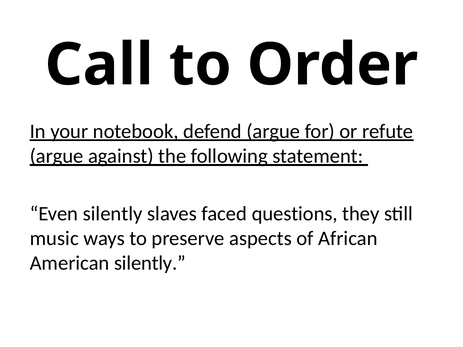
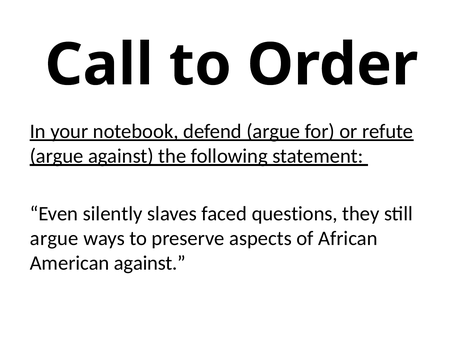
music at (54, 238): music -> argue
American silently: silently -> against
